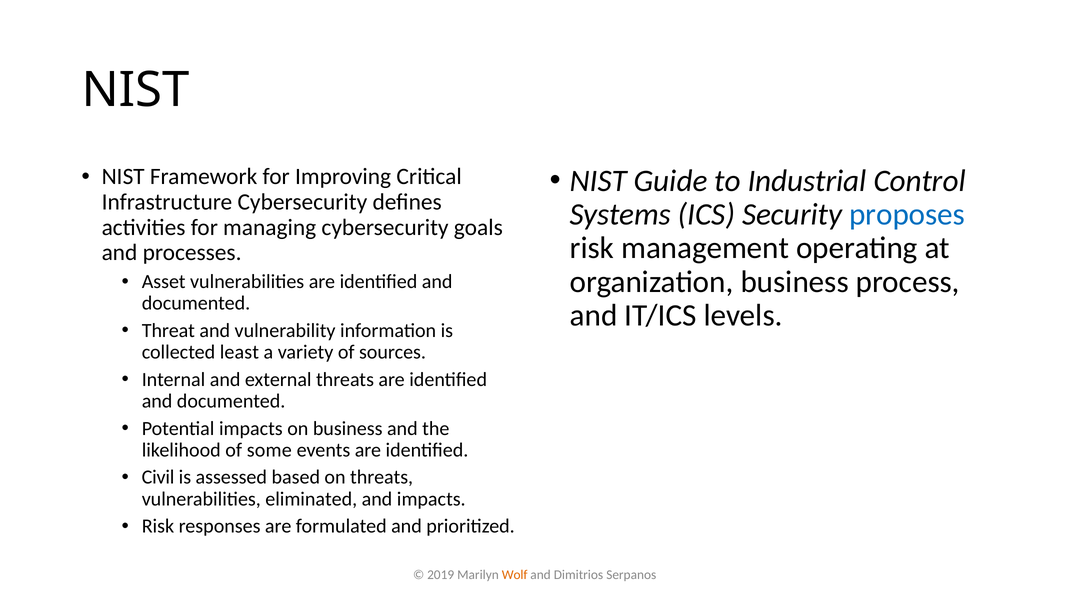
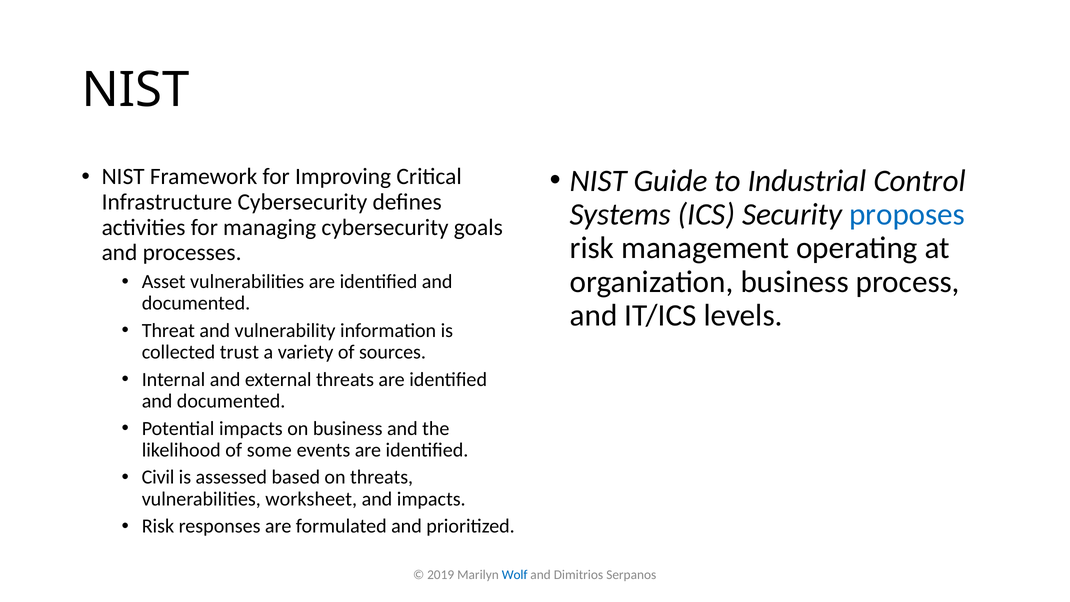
least: least -> trust
eliminated: eliminated -> worksheet
Wolf colour: orange -> blue
